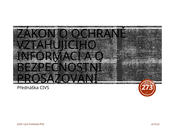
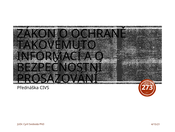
VZTAHUJÍCÍHO: VZTAHUJÍCÍHO -> TAKOVÉMUTO
